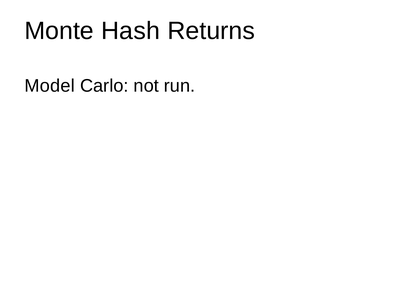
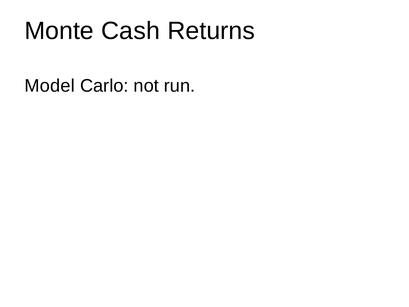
Hash: Hash -> Cash
